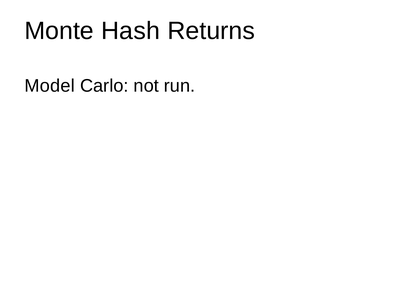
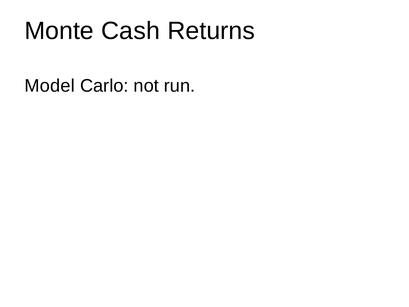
Hash: Hash -> Cash
